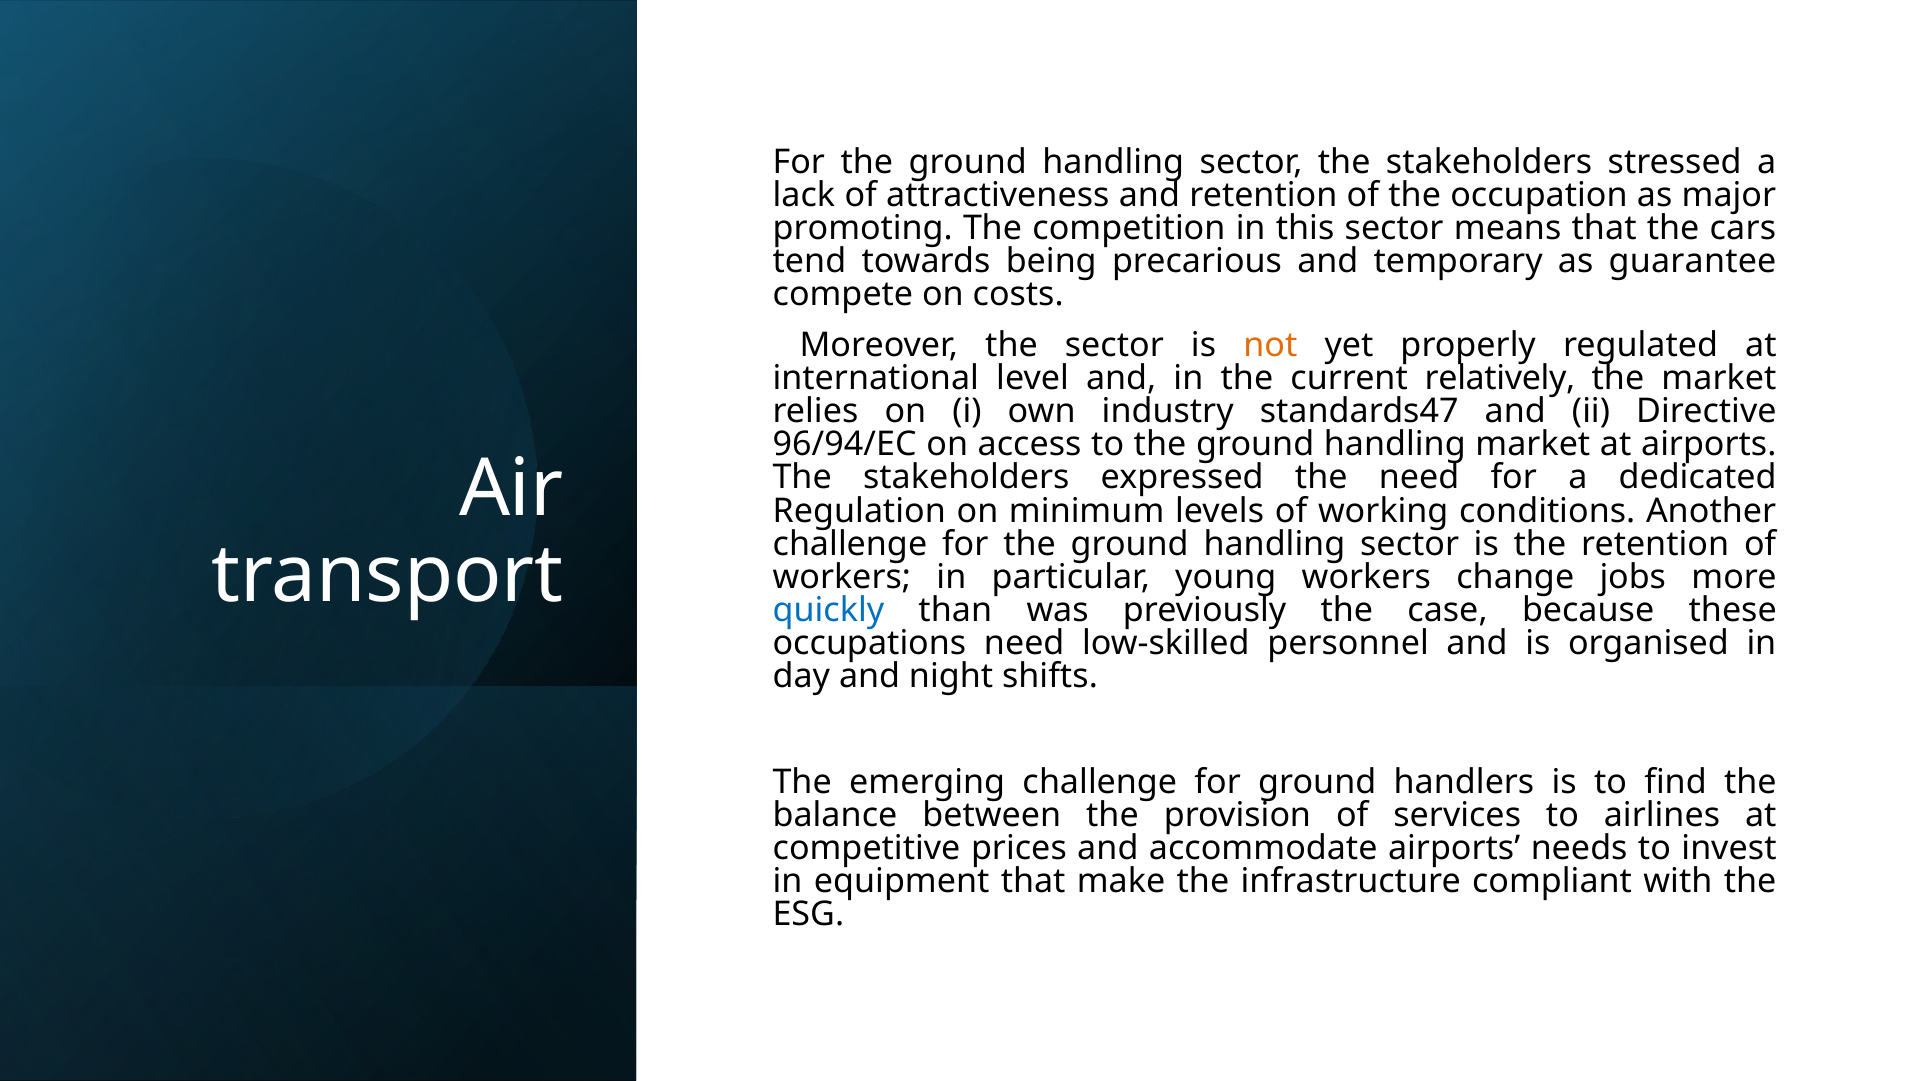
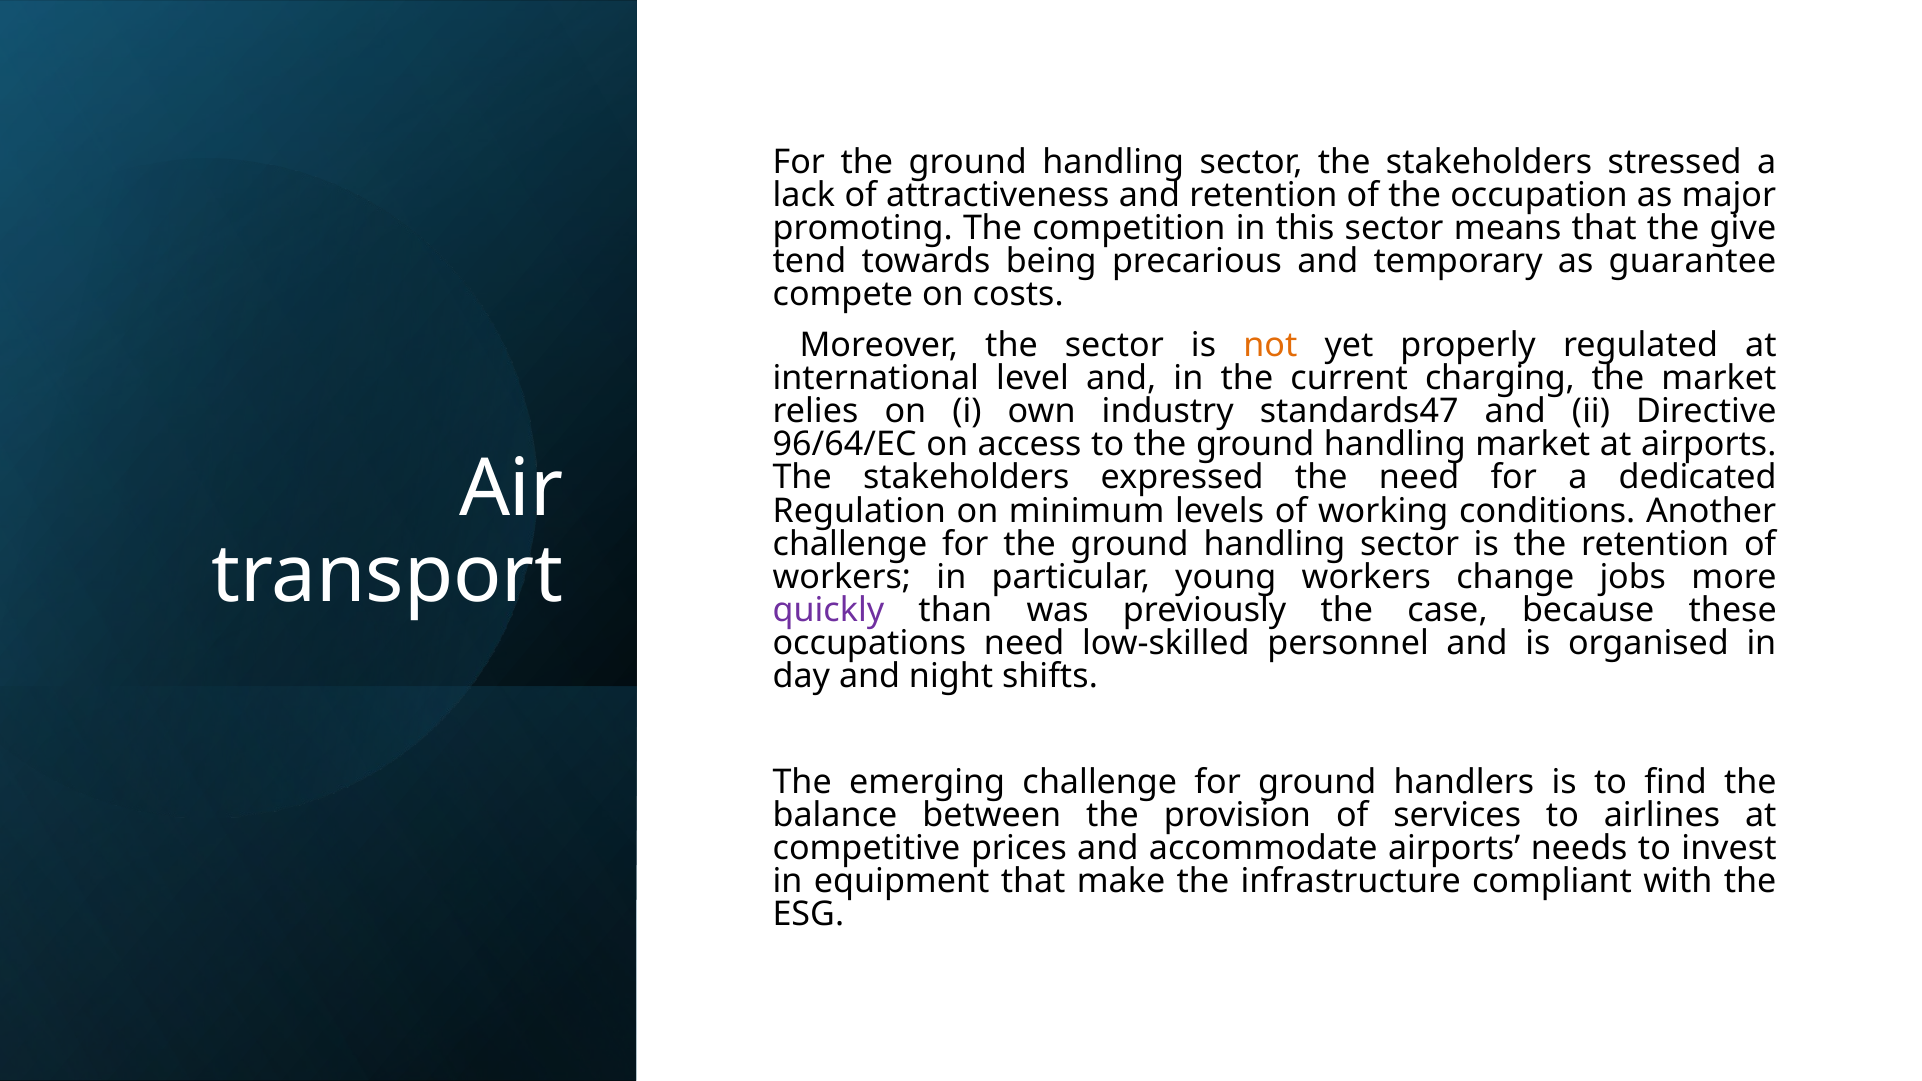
cars: cars -> give
relatively: relatively -> charging
96/94/EC: 96/94/EC -> 96/64/EC
quickly colour: blue -> purple
